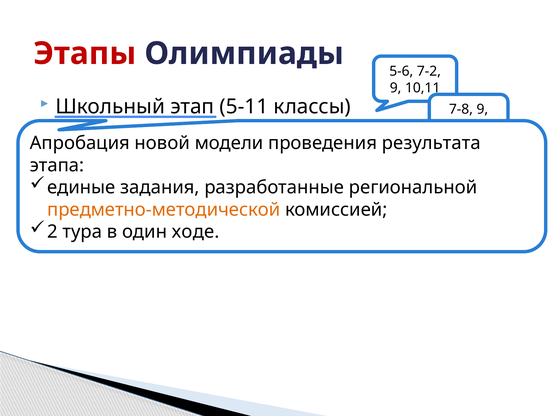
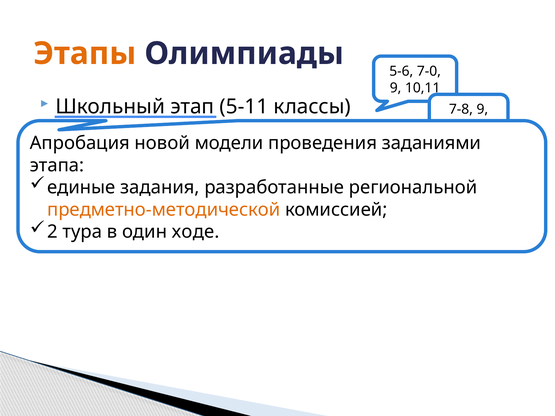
Этапы colour: red -> orange
7-2: 7-2 -> 7-0
результата: результата -> заданиями
